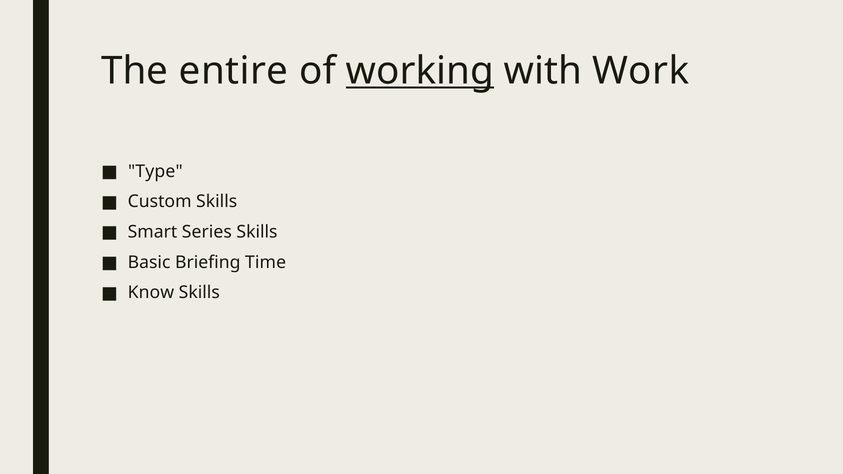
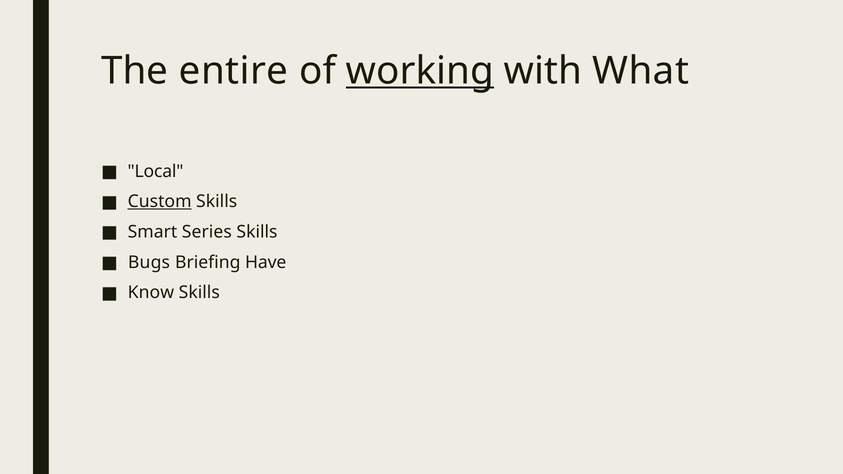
Work: Work -> What
Type: Type -> Local
Custom underline: none -> present
Basic: Basic -> Bugs
Time: Time -> Have
